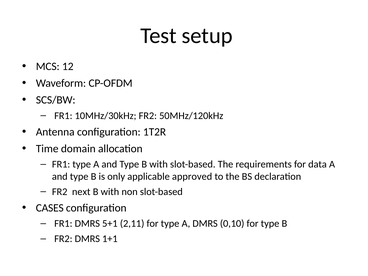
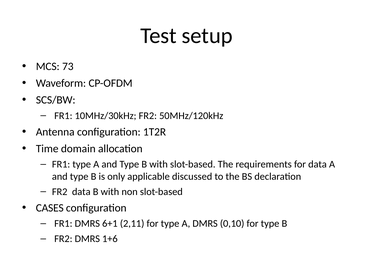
12: 12 -> 73
approved: approved -> discussed
FR2 next: next -> data
5+1: 5+1 -> 6+1
1+1: 1+1 -> 1+6
